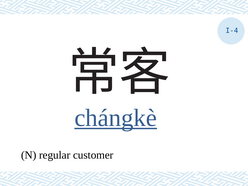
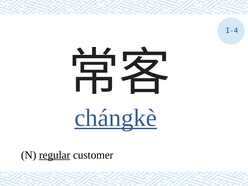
regular underline: none -> present
